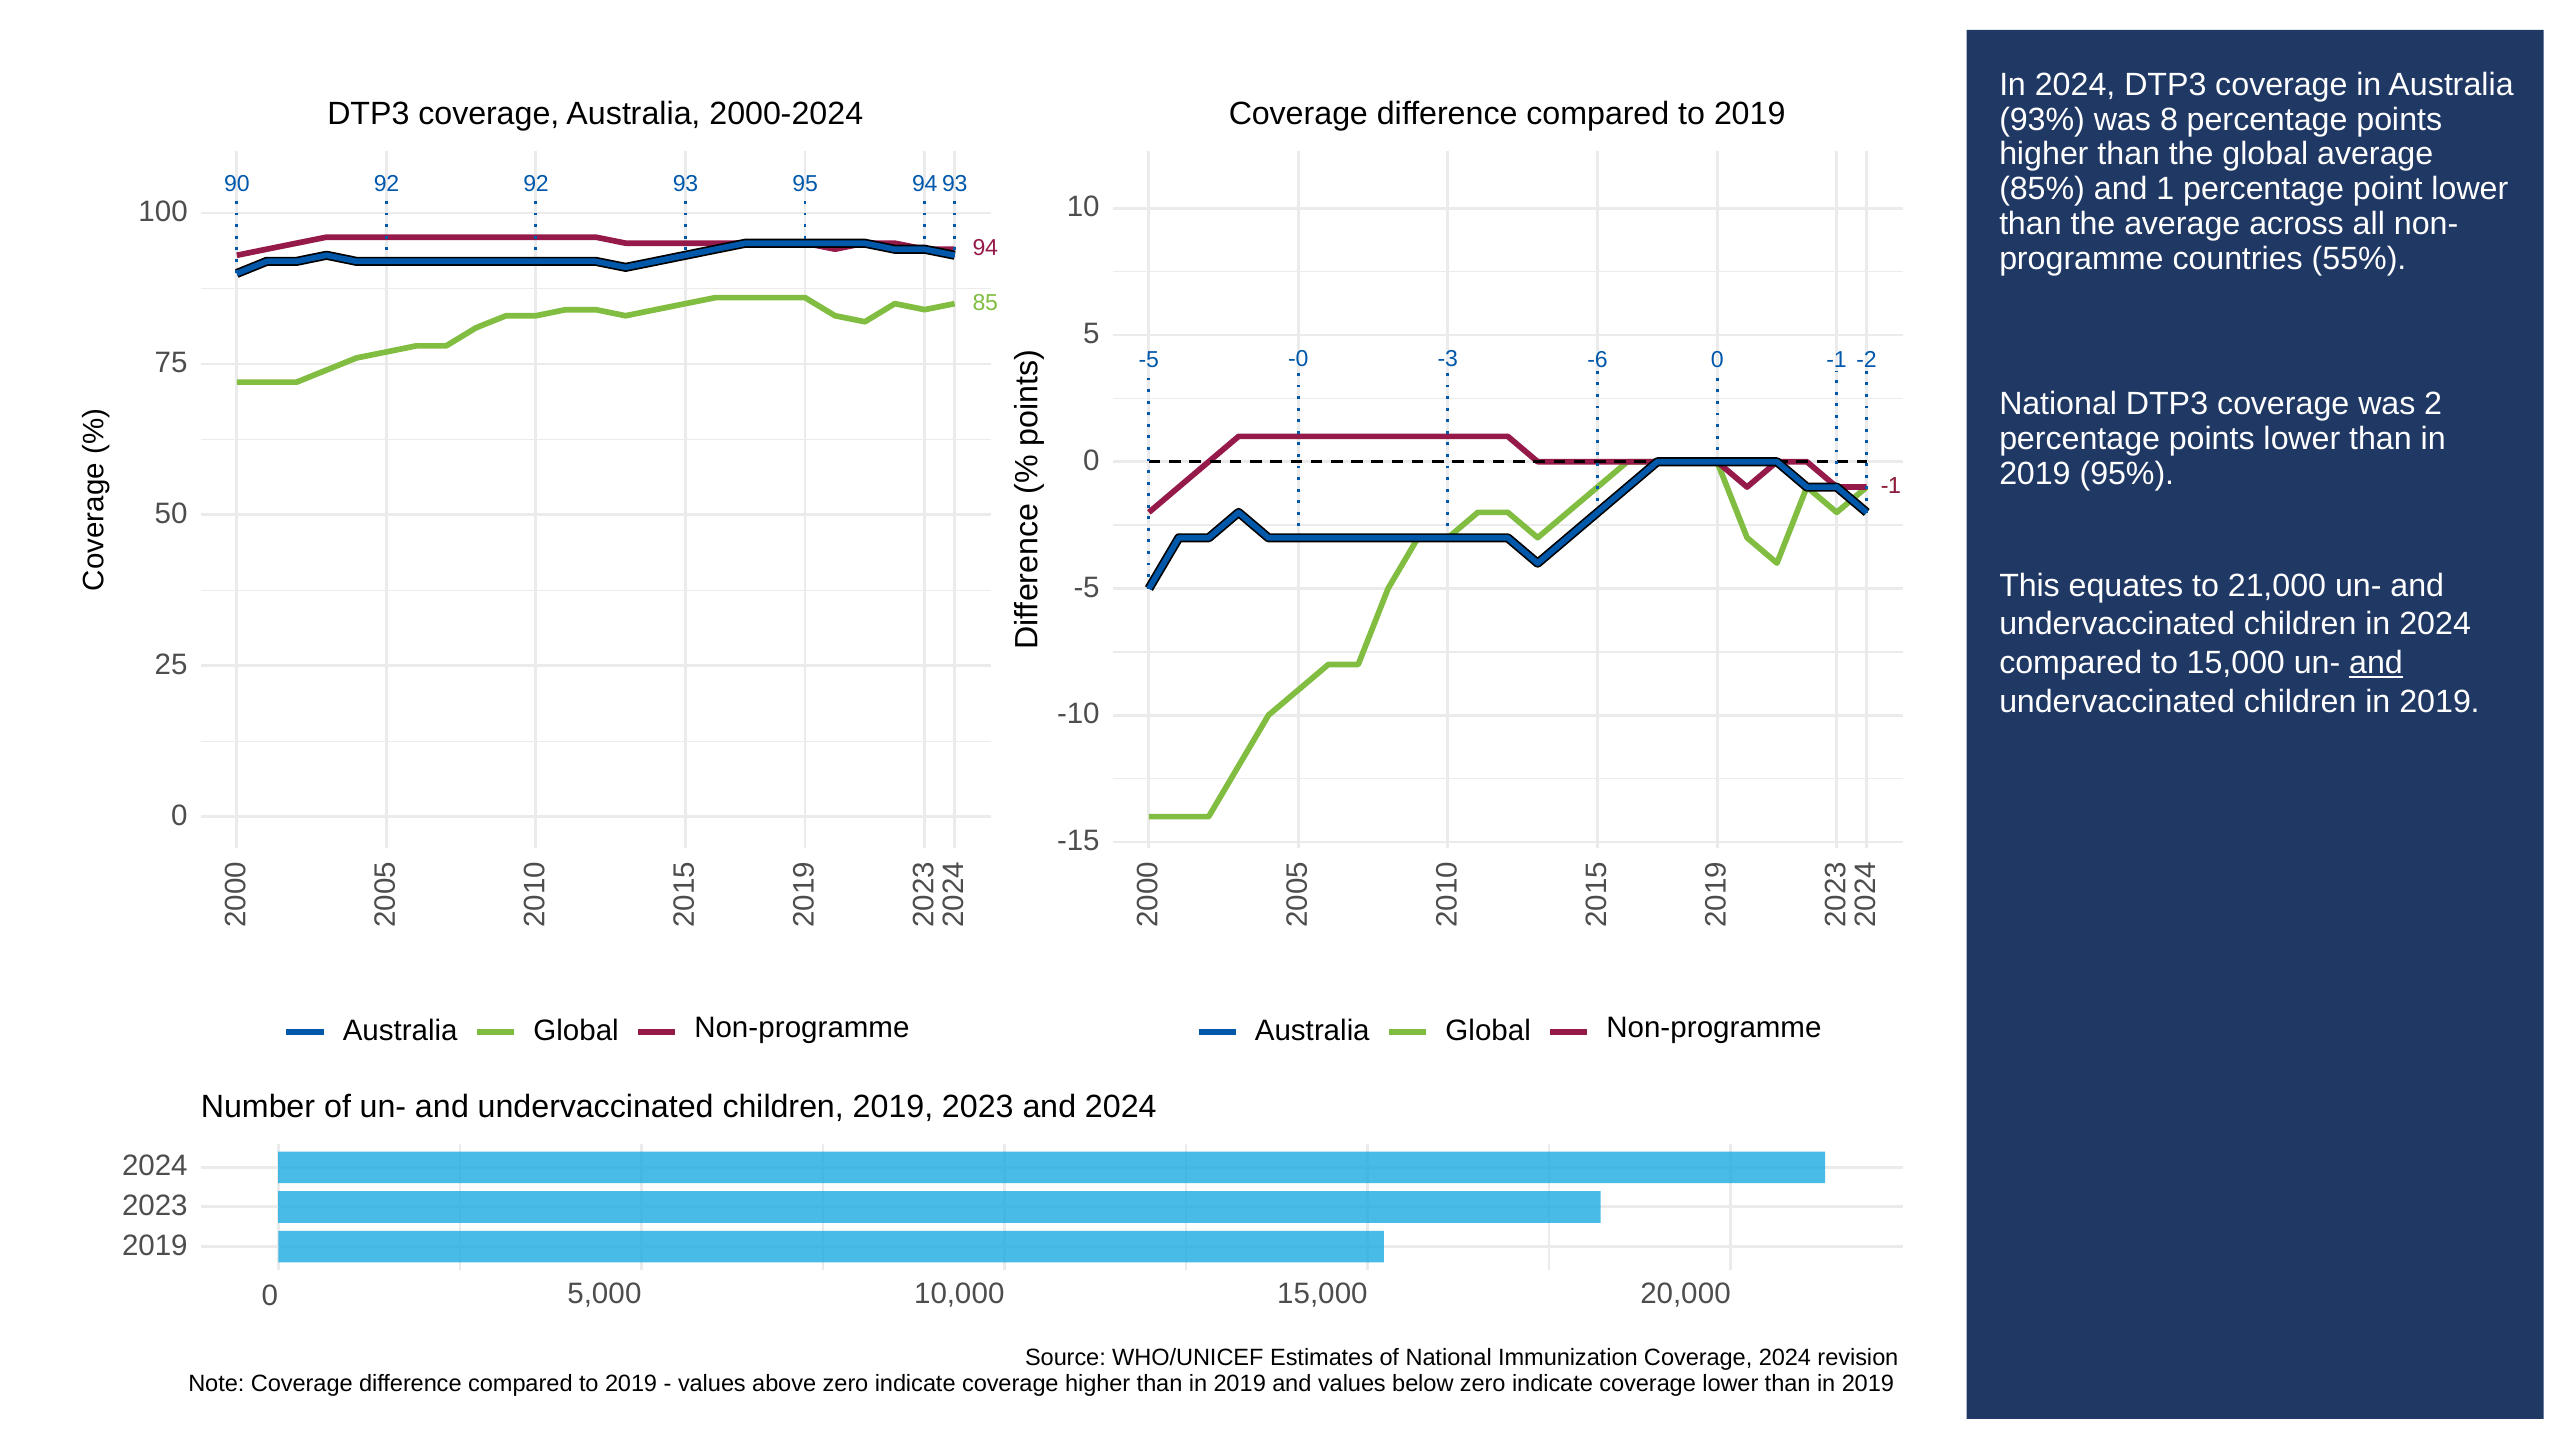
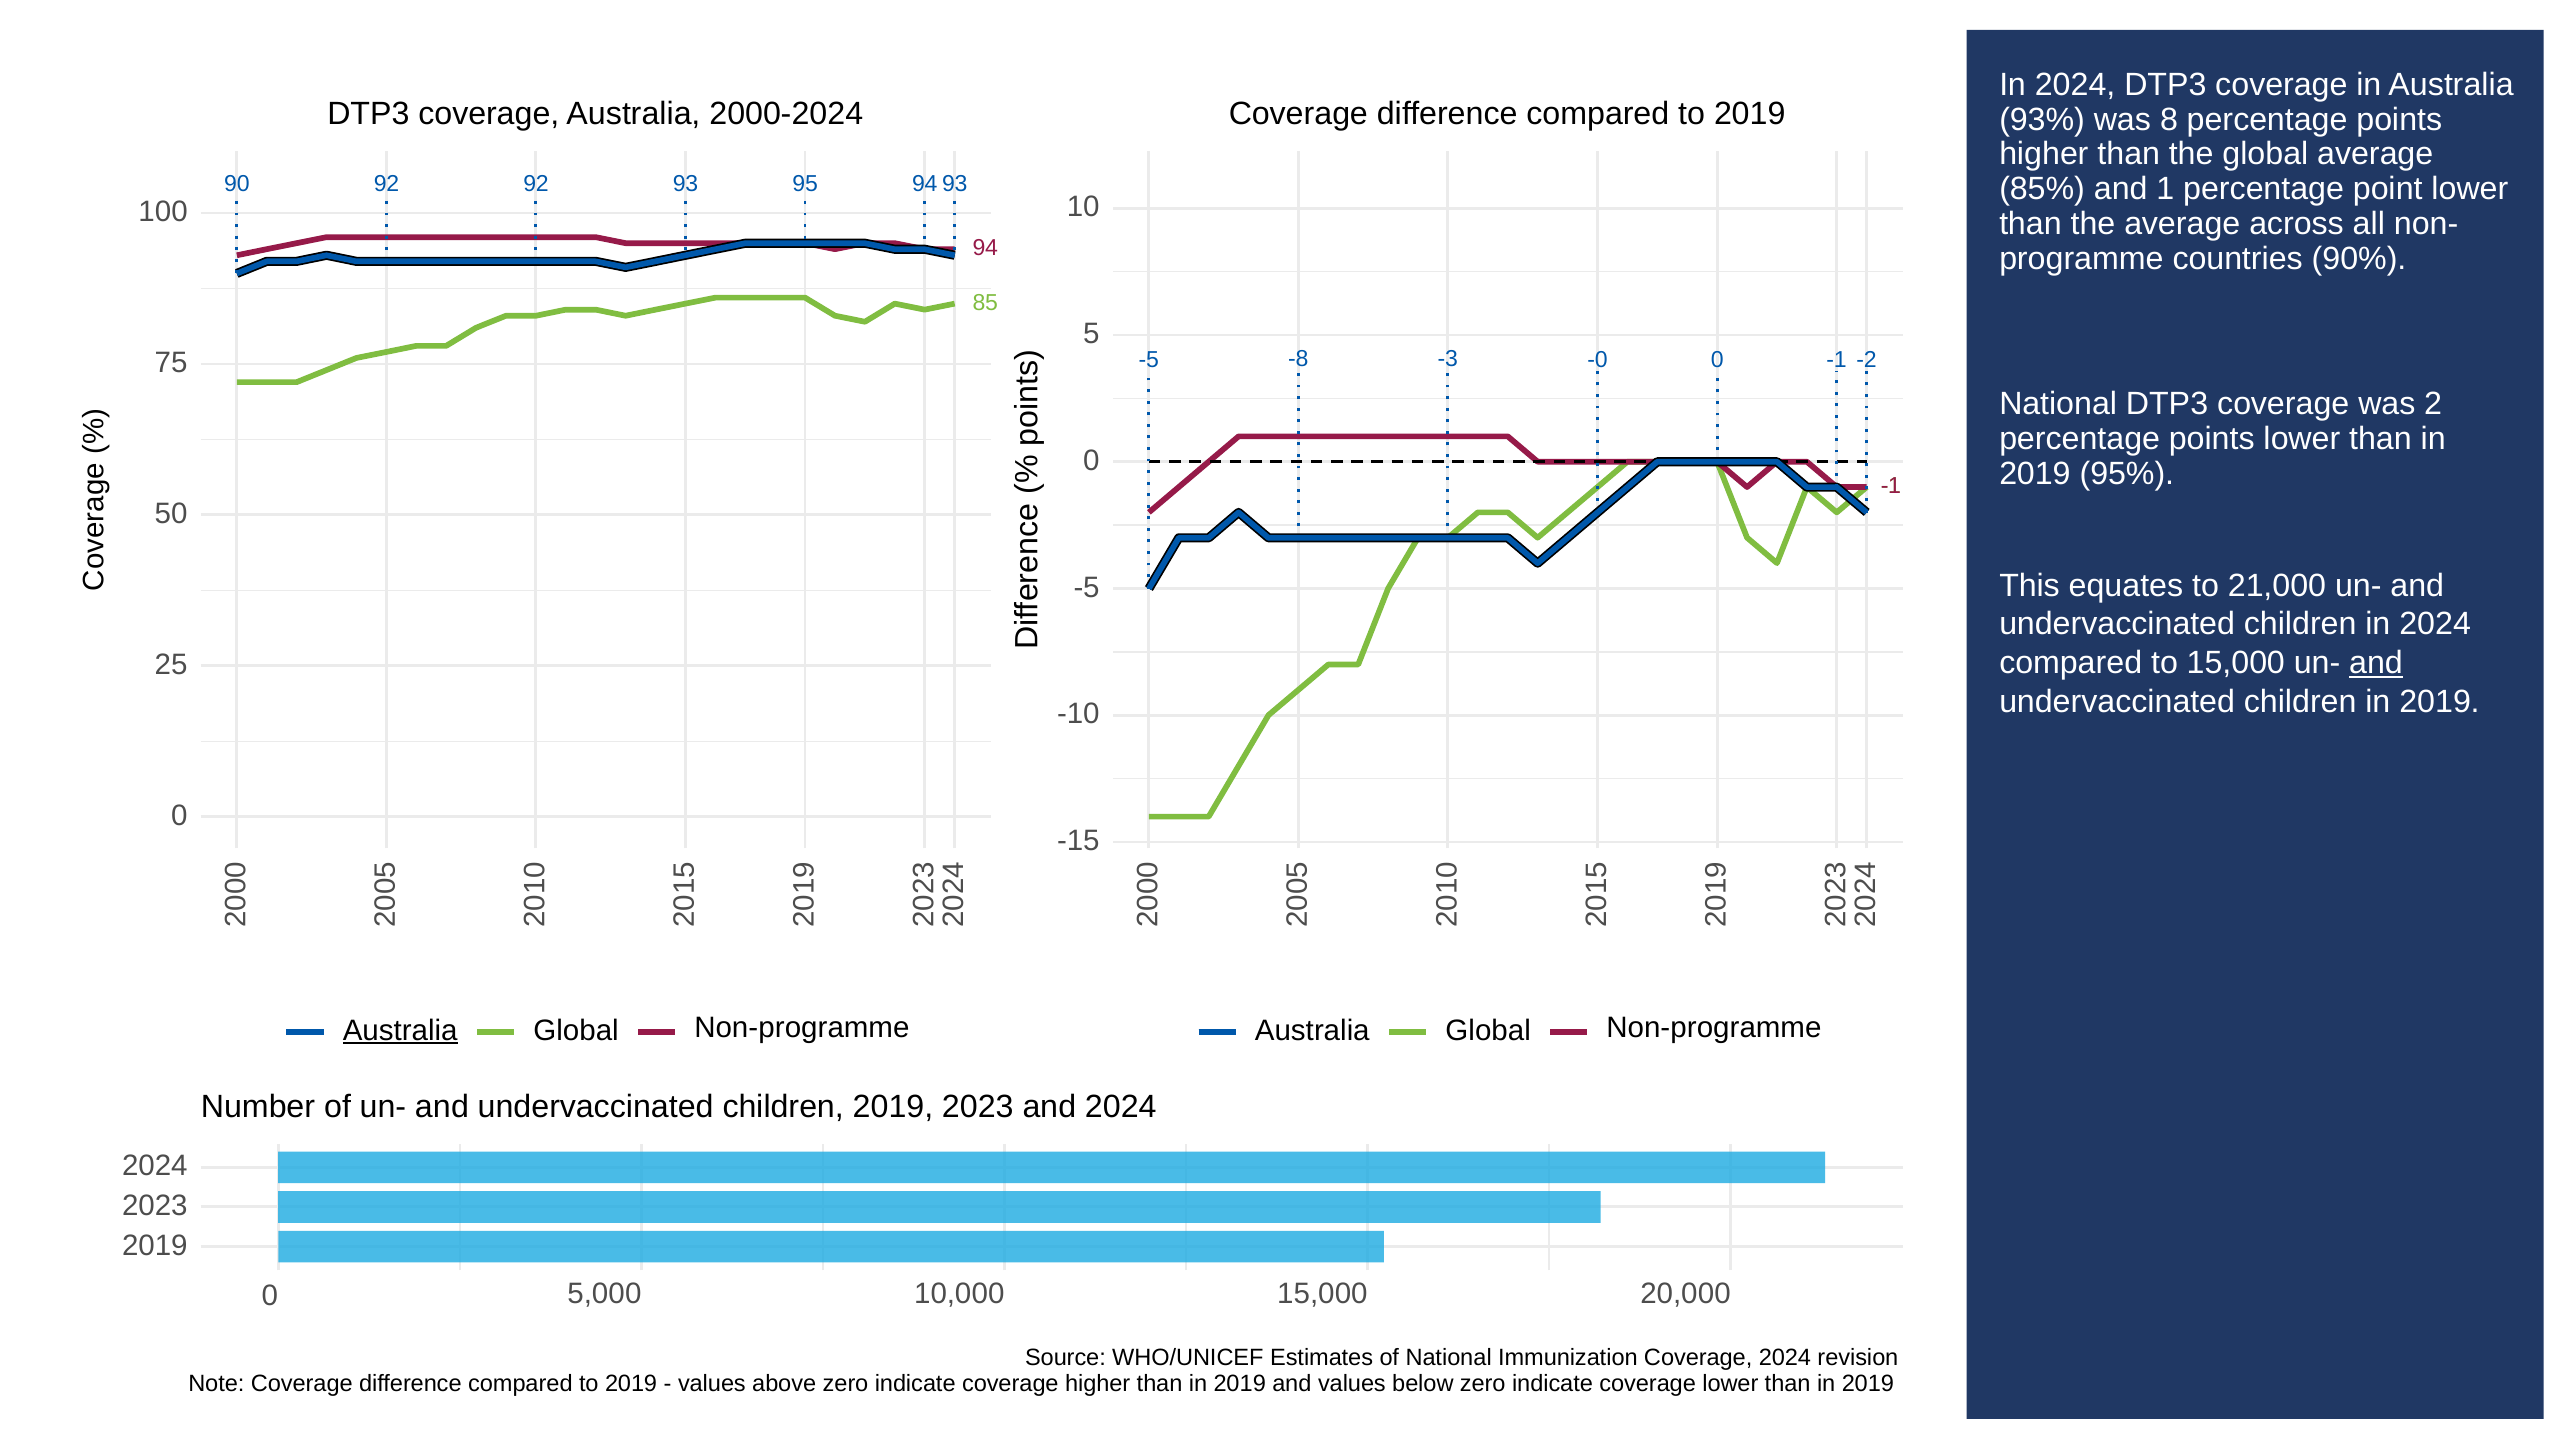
55%: 55% -> 90%
-0: -0 -> -8
-6: -6 -> -0
Australia at (400, 1031) underline: none -> present
